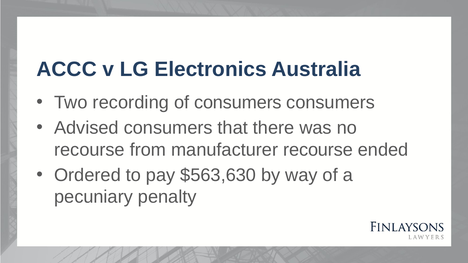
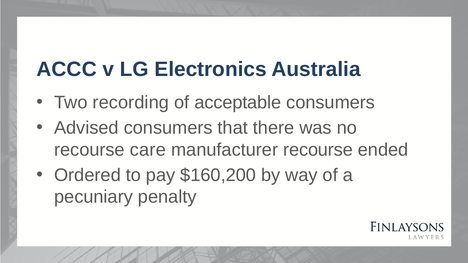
of consumers: consumers -> acceptable
from: from -> care
$563,630: $563,630 -> $160,200
